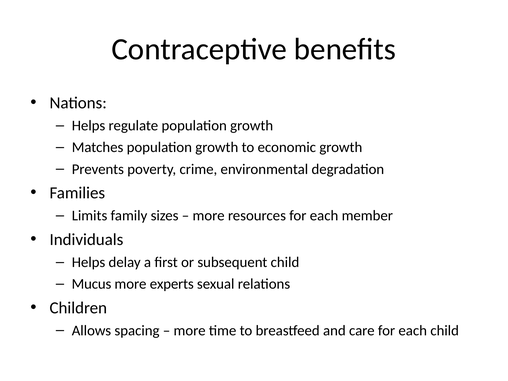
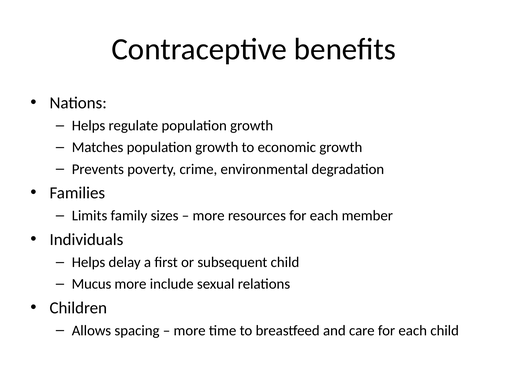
experts: experts -> include
